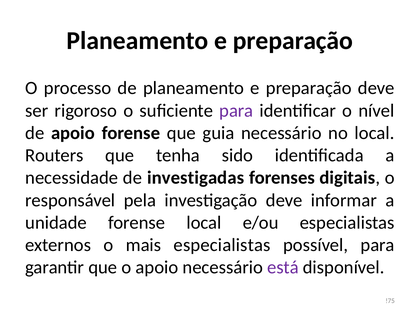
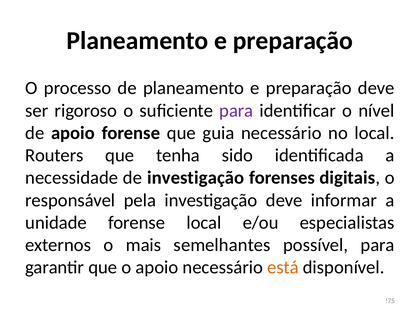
de investigadas: investigadas -> investigação
mais especialistas: especialistas -> semelhantes
está colour: purple -> orange
